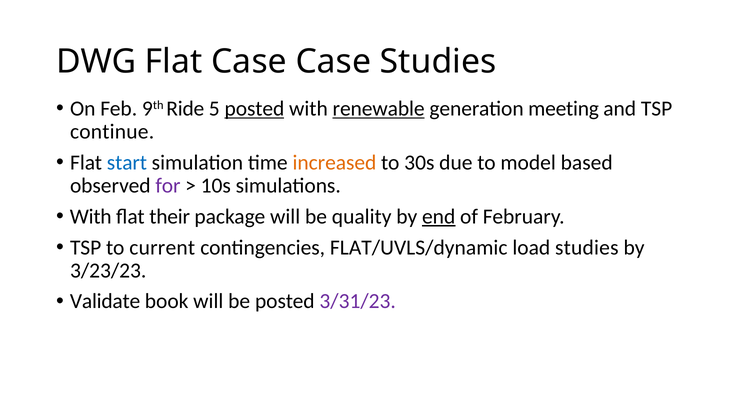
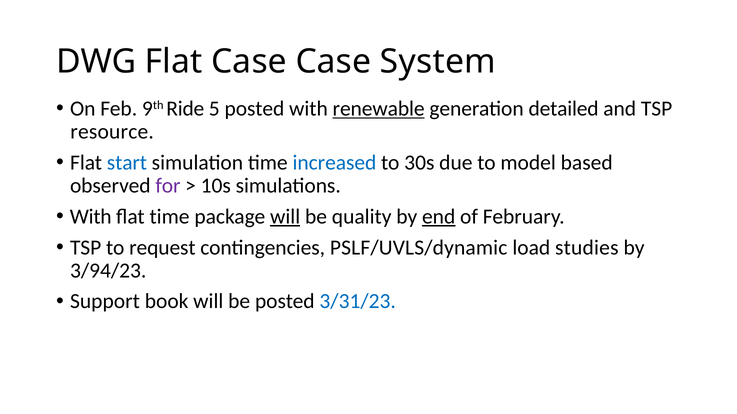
Case Studies: Studies -> System
posted at (254, 109) underline: present -> none
meeting: meeting -> detailed
continue: continue -> resource
increased colour: orange -> blue
flat their: their -> time
will at (285, 217) underline: none -> present
current: current -> request
FLAT/UVLS/dynamic: FLAT/UVLS/dynamic -> PSLF/UVLS/dynamic
3/23/23: 3/23/23 -> 3/94/23
Validate: Validate -> Support
3/31/23 colour: purple -> blue
